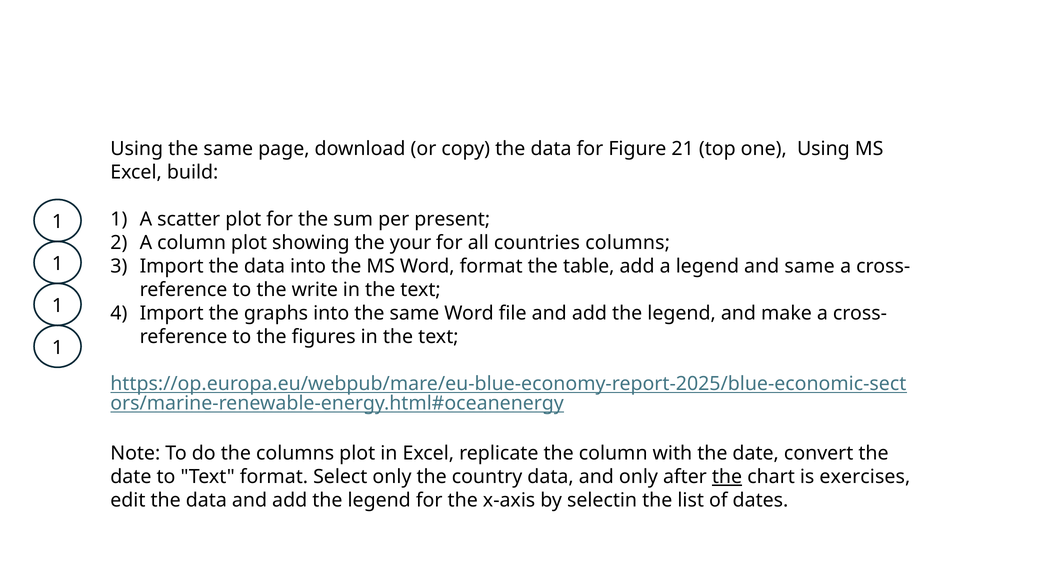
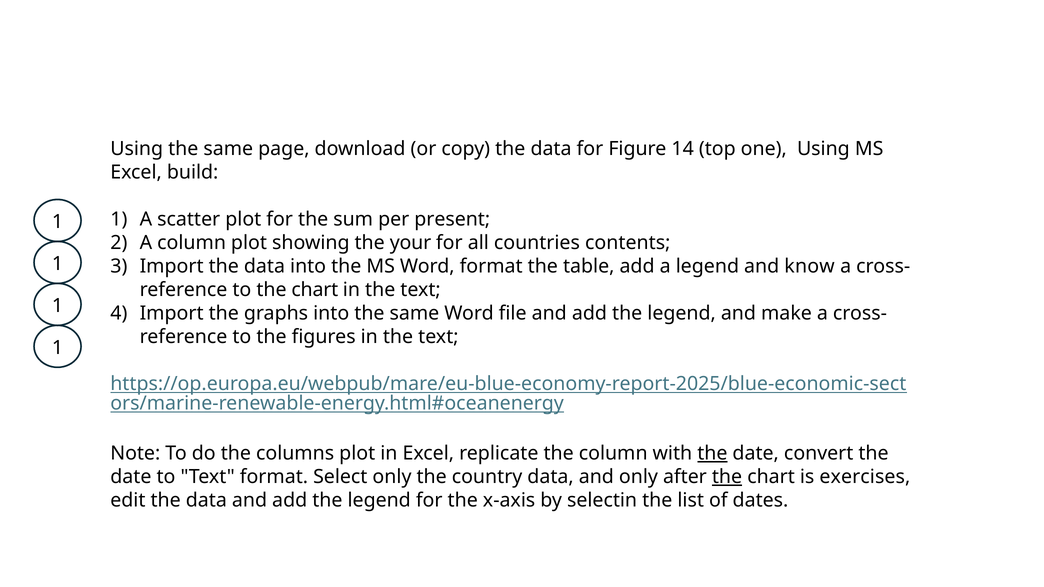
21: 21 -> 14
countries columns: columns -> contents
and same: same -> know
to the write: write -> chart
the at (712, 454) underline: none -> present
